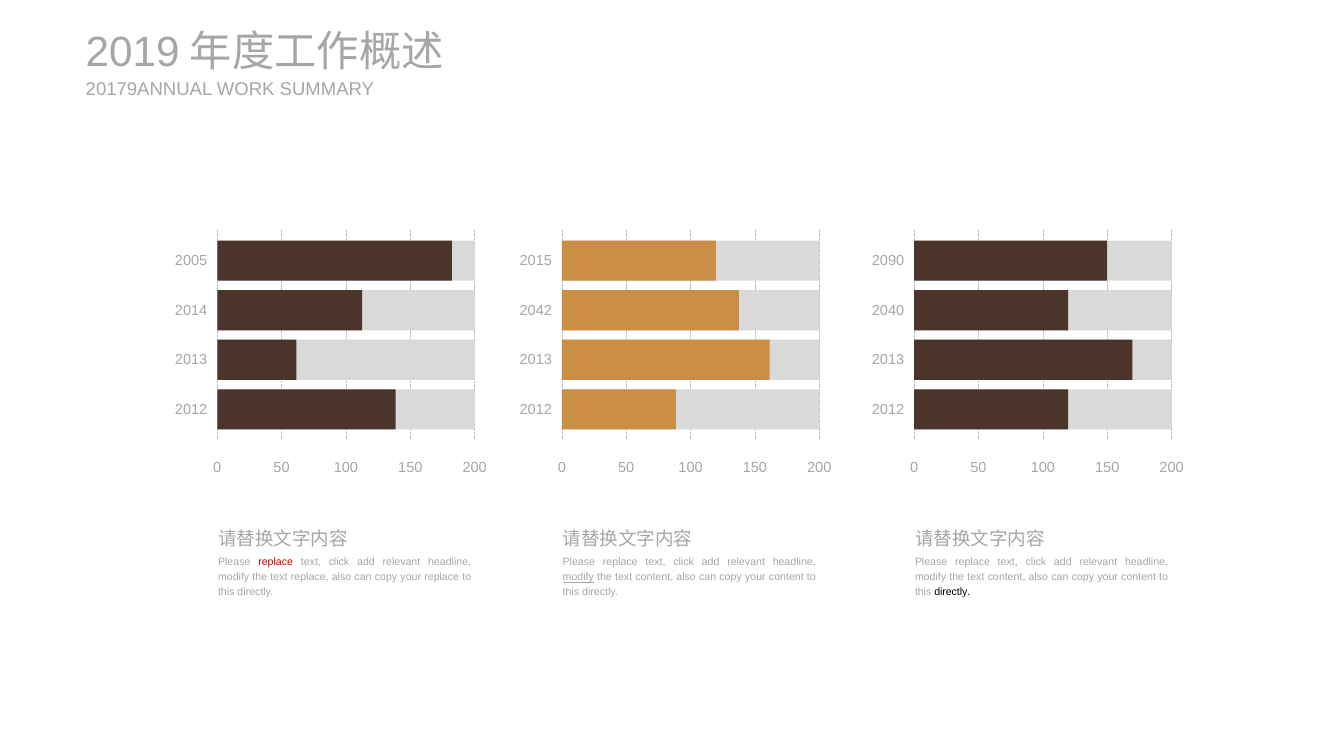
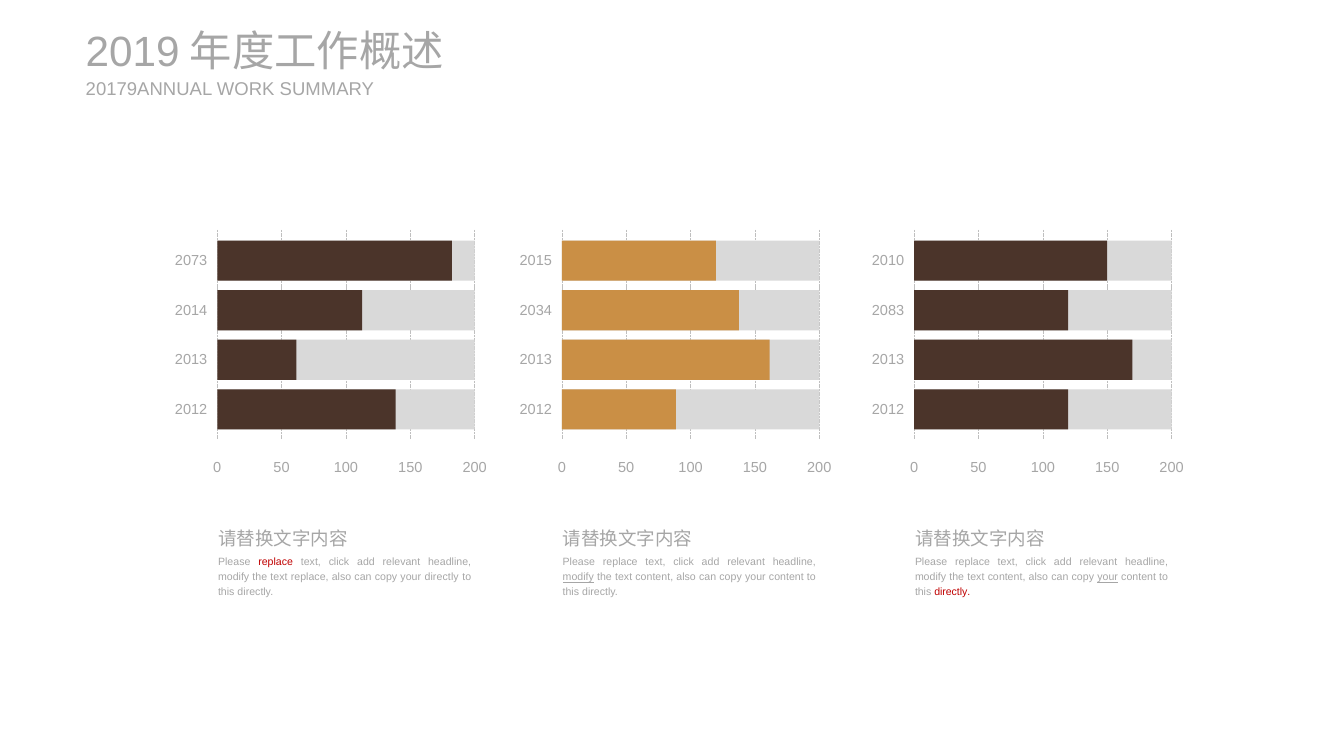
2005: 2005 -> 2073
2090: 2090 -> 2010
2042: 2042 -> 2034
2040: 2040 -> 2083
your replace: replace -> directly
your at (1108, 578) underline: none -> present
directly at (952, 593) colour: black -> red
